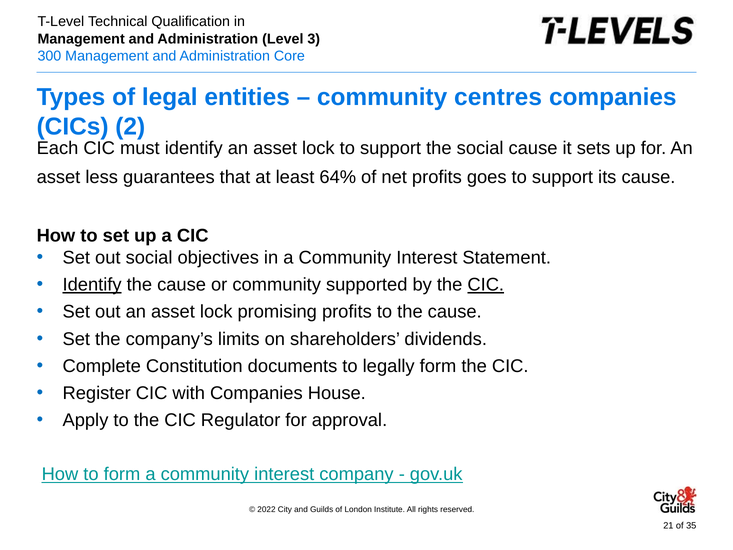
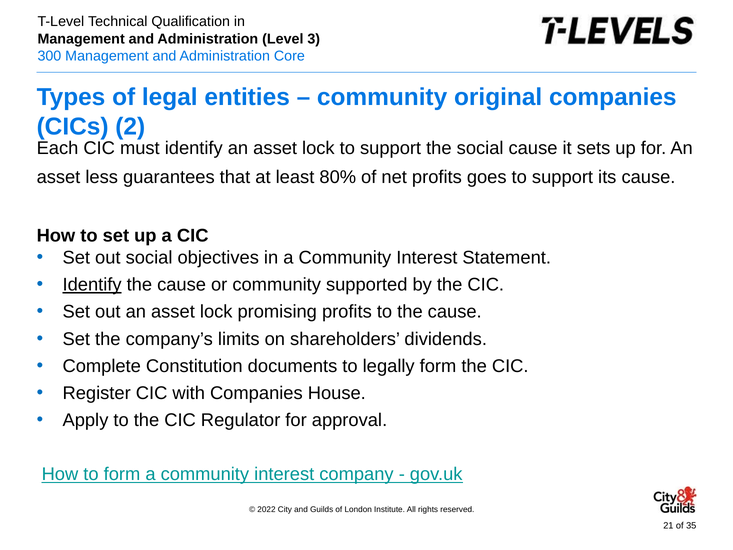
centres: centres -> original
64%: 64% -> 80%
CIC at (486, 285) underline: present -> none
